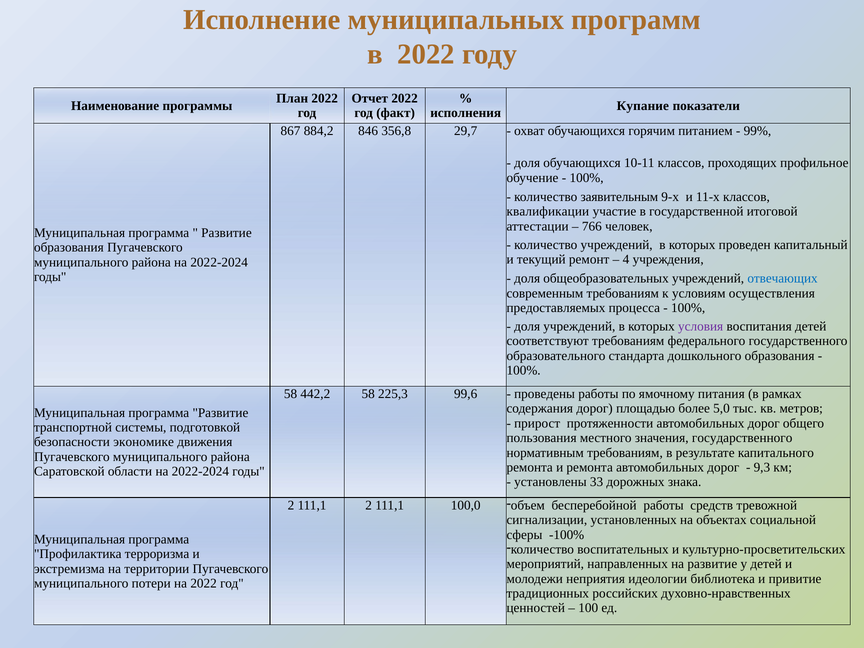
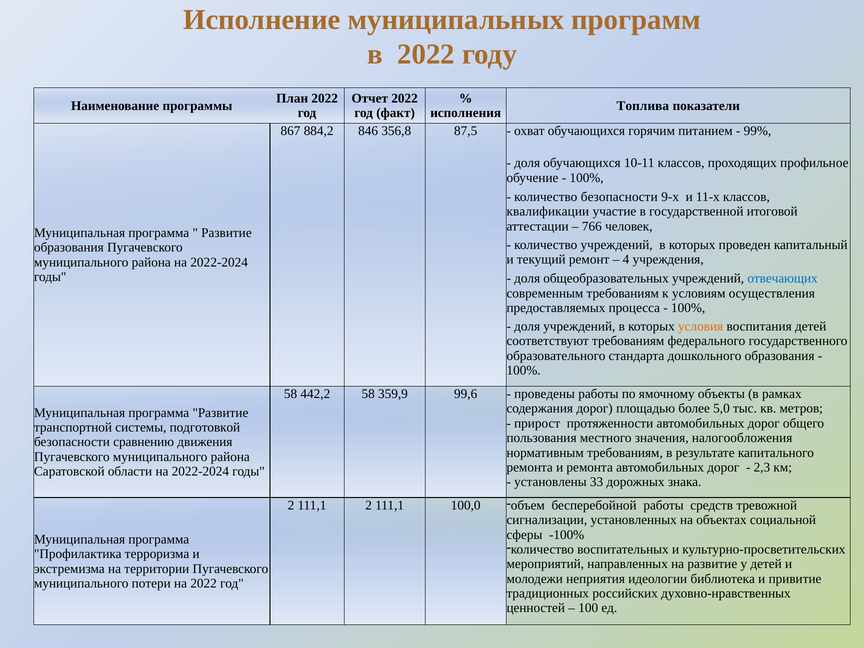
Купание: Купание -> Топлива
29,7: 29,7 -> 87,5
количество заявительным: заявительным -> безопасности
условия colour: purple -> orange
225,3: 225,3 -> 359,9
питания: питания -> объекты
значения государственного: государственного -> налогообложения
экономике: экономике -> сравнению
9,3: 9,3 -> 2,3
